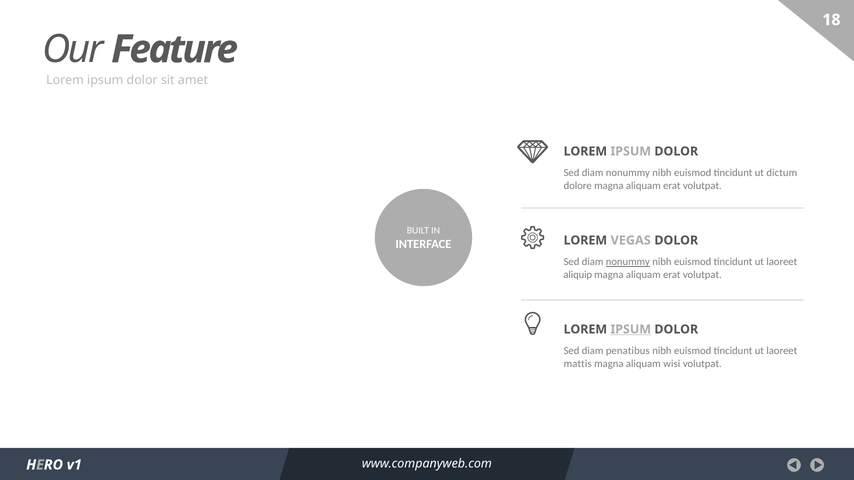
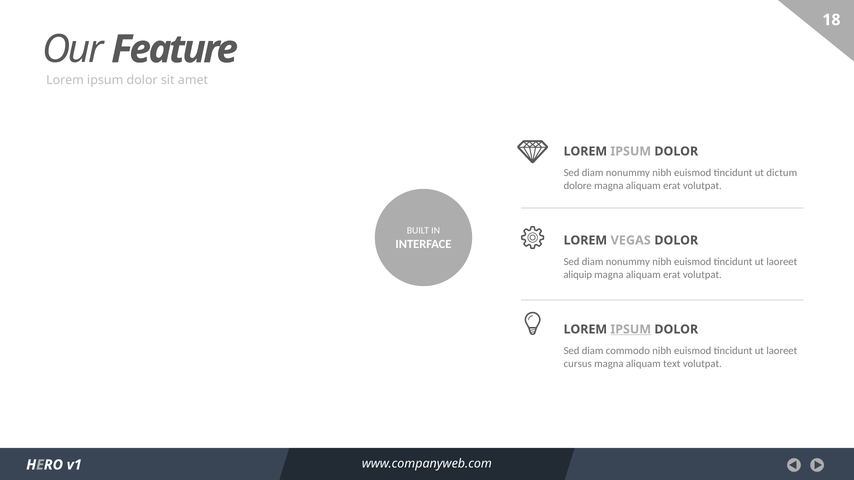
nonummy at (628, 262) underline: present -> none
penatibus: penatibus -> commodo
mattis: mattis -> cursus
wisi: wisi -> text
